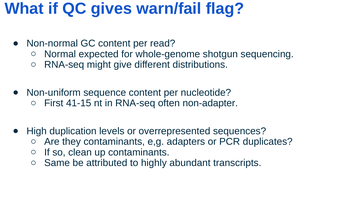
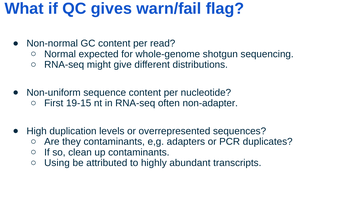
41-15: 41-15 -> 19-15
Same: Same -> Using
